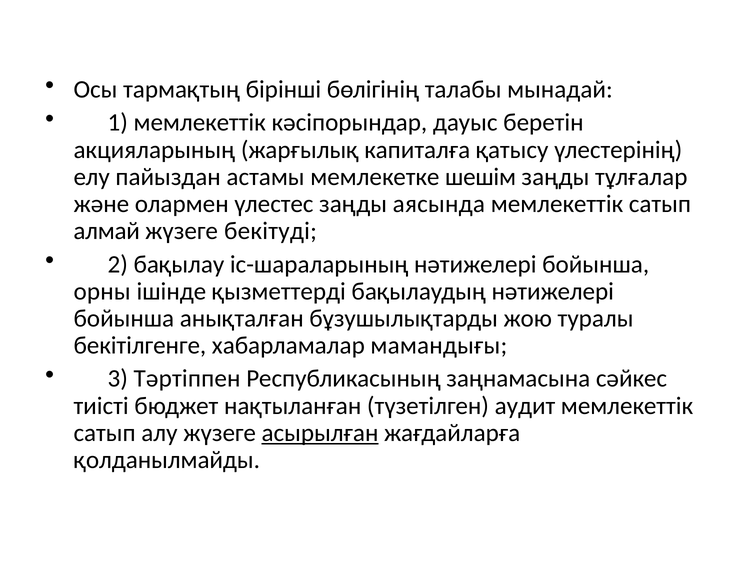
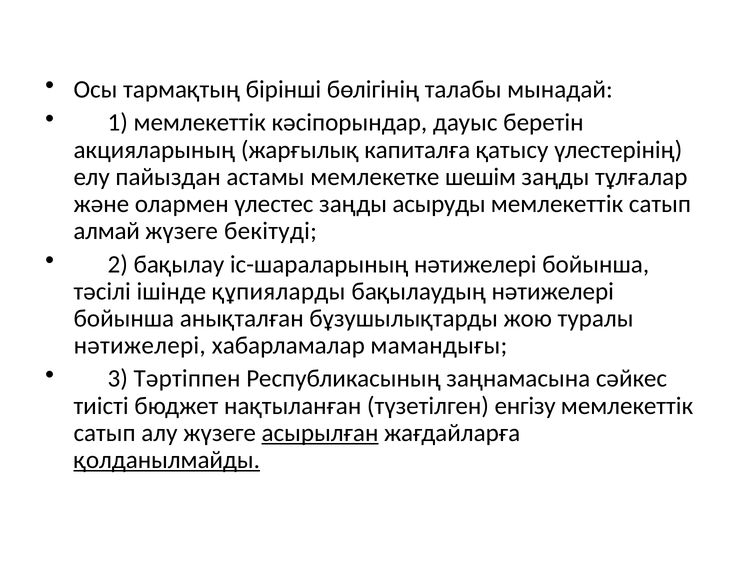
аясында: аясында -> асыруды
орны: орны -> тәсілі
қызметтерді: қызметтерді -> құпияларды
бекітілгенге at (140, 346): бекітілгенге -> нәтижелері
аудит: аудит -> енгізу
қолданылмайды underline: none -> present
